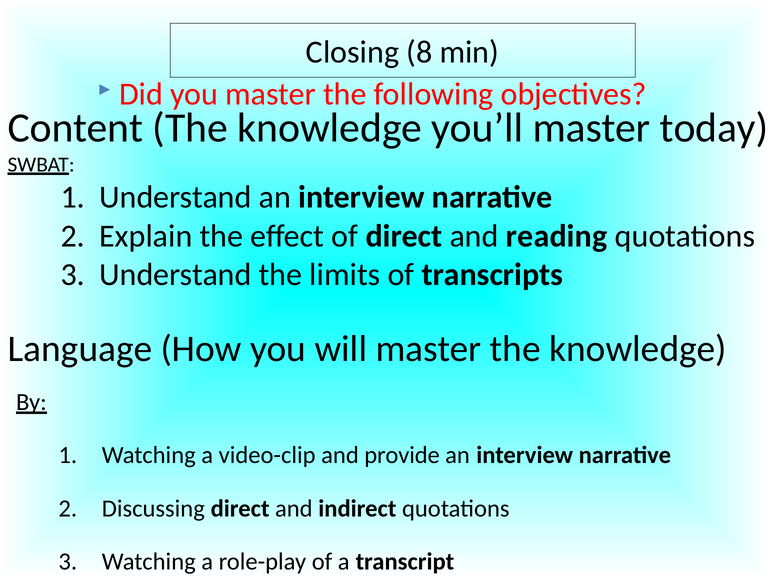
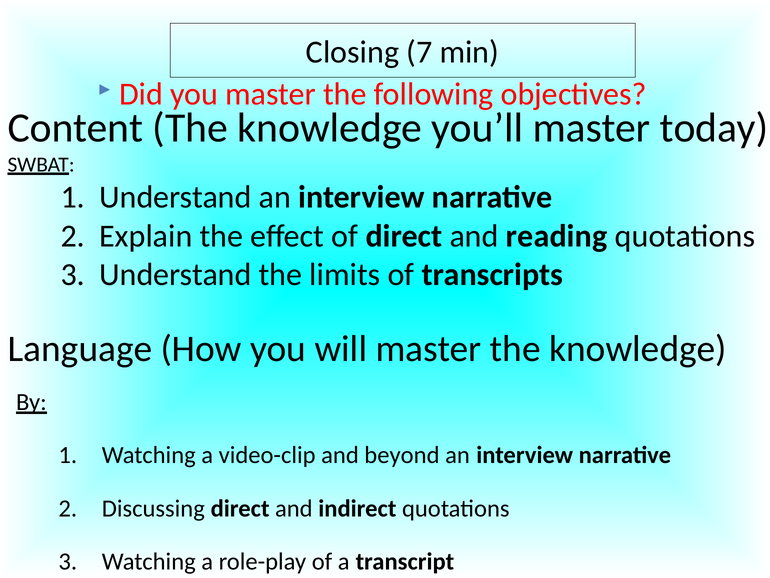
8: 8 -> 7
provide: provide -> beyond
